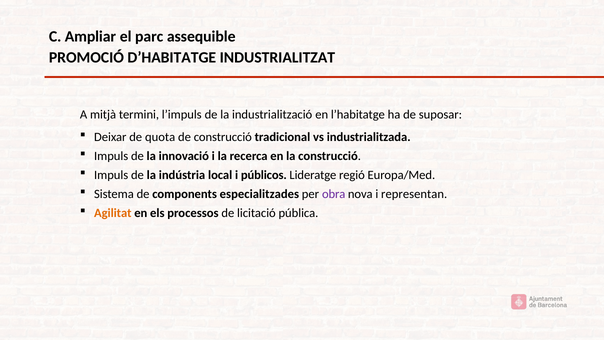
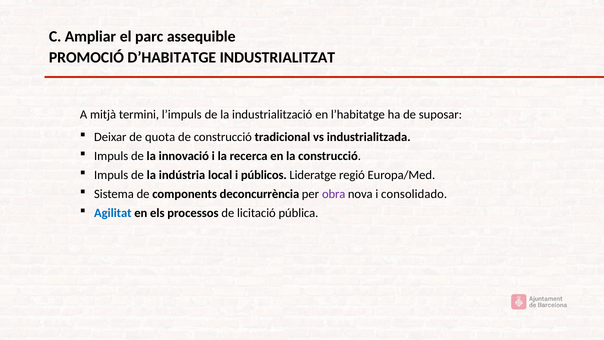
especialitzades: especialitzades -> deconcurrència
representan: representan -> consolidado
Agilitat colour: orange -> blue
